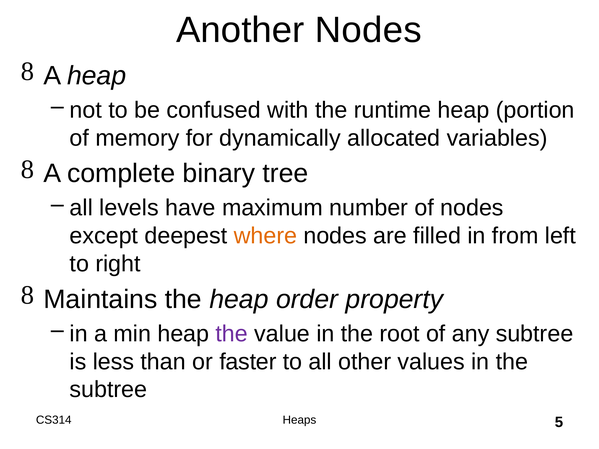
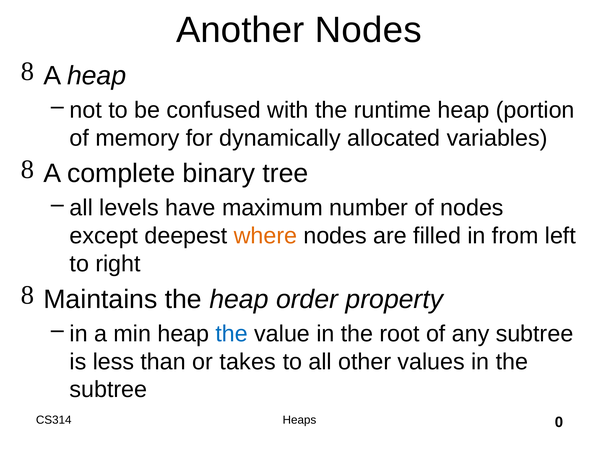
the at (232, 334) colour: purple -> blue
faster: faster -> takes
5: 5 -> 0
